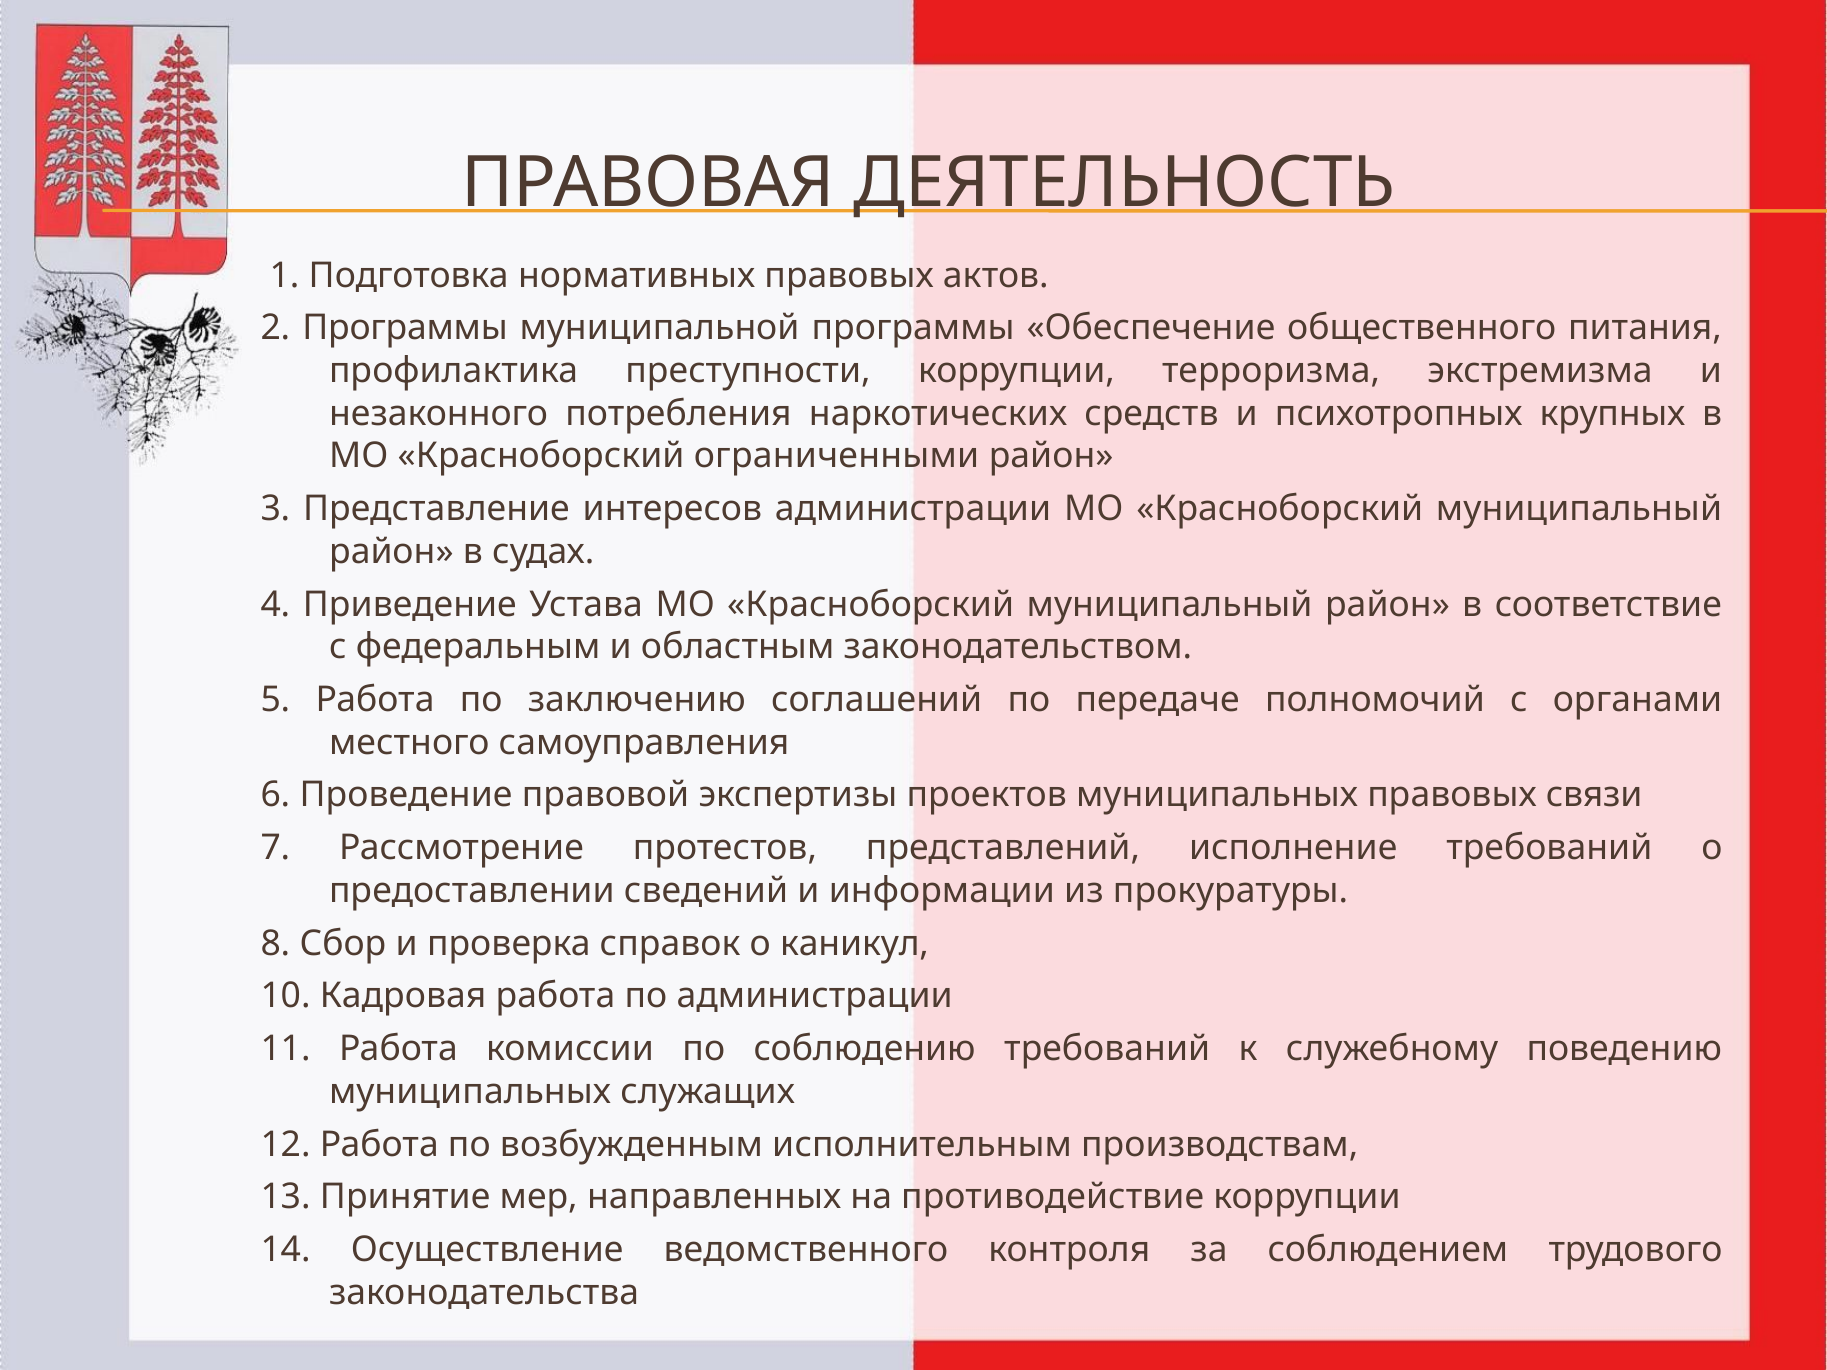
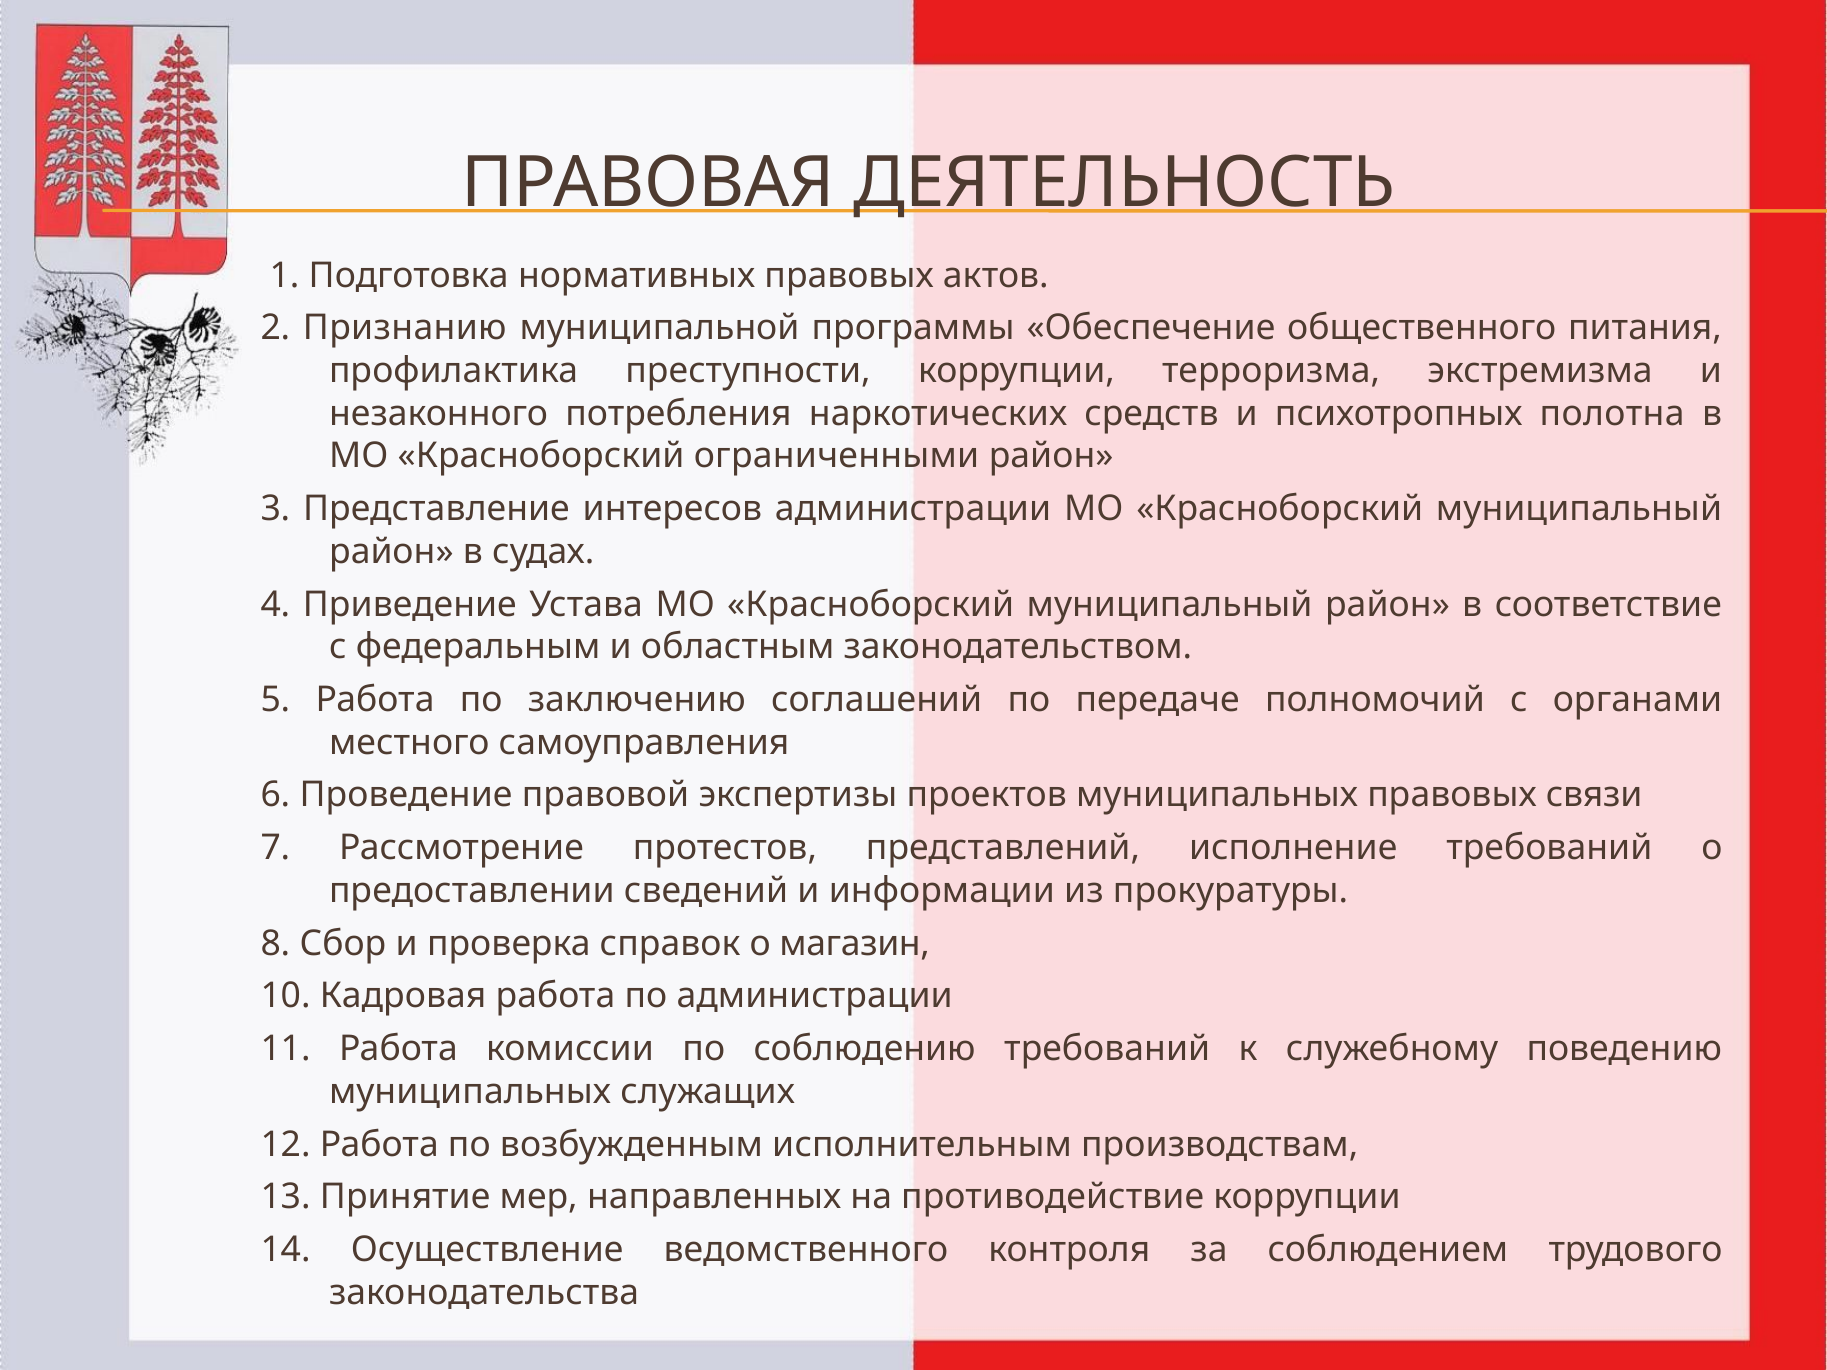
2 Программы: Программы -> Признанию
крупных: крупных -> полотна
каникул: каникул -> магазин
